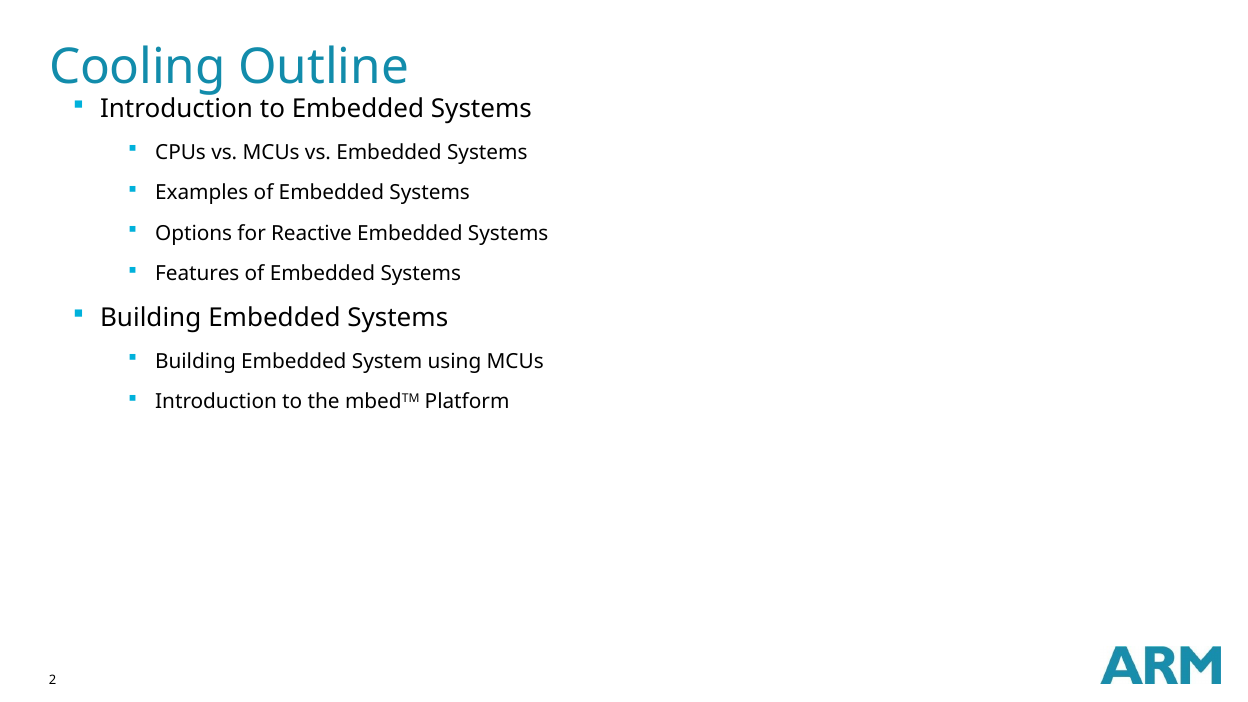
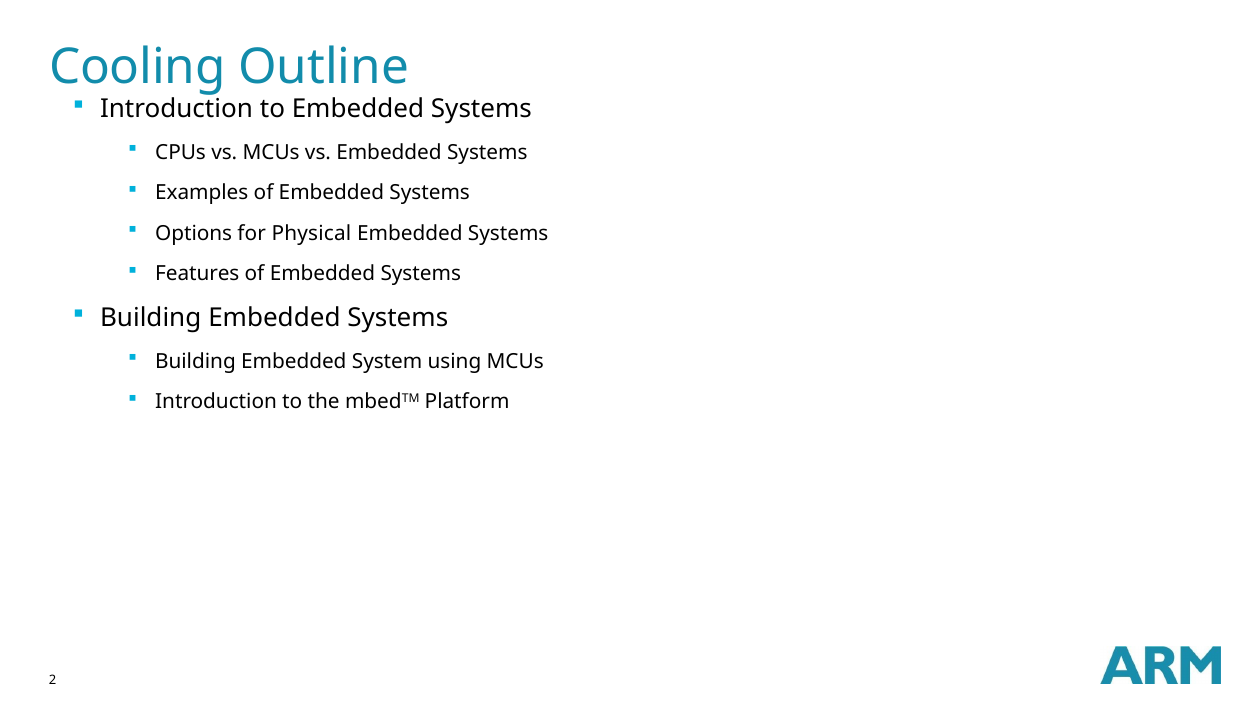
Reactive: Reactive -> Physical
